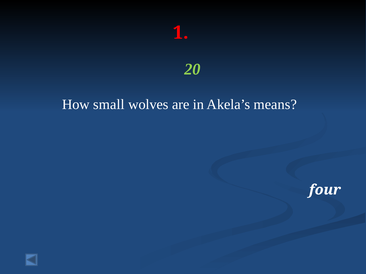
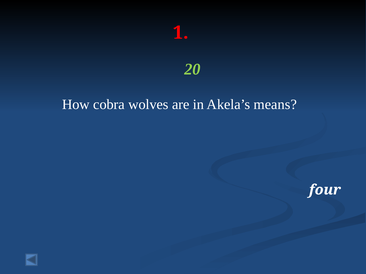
small: small -> cobra
